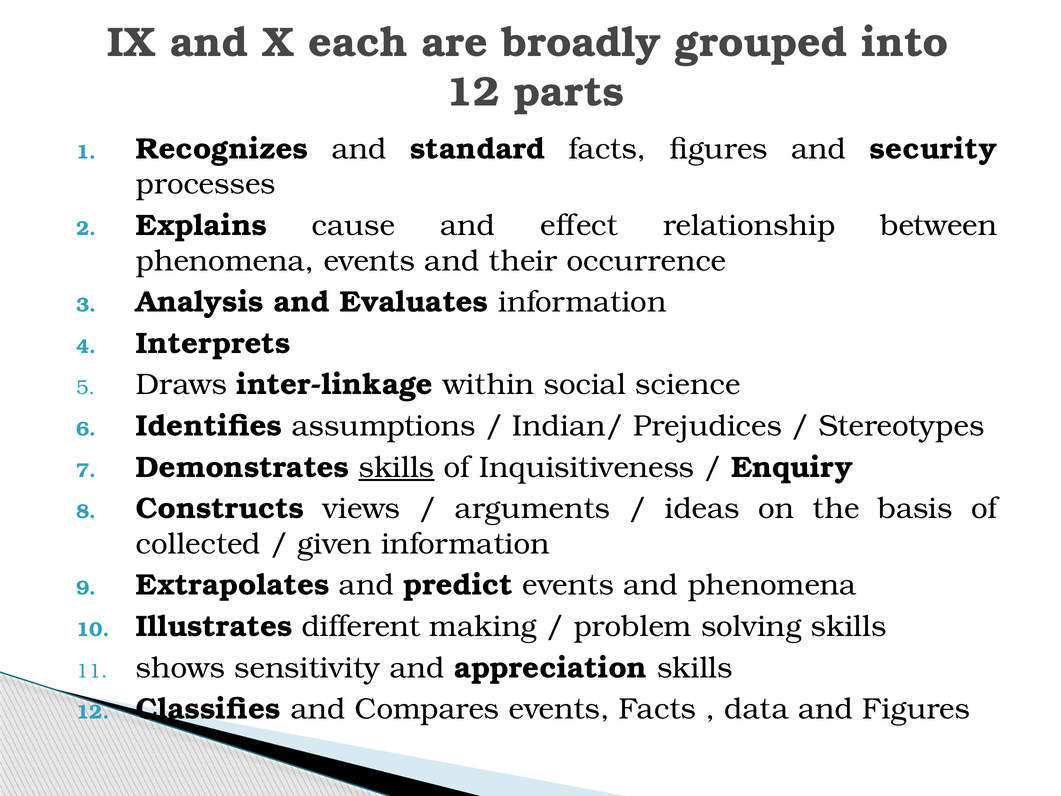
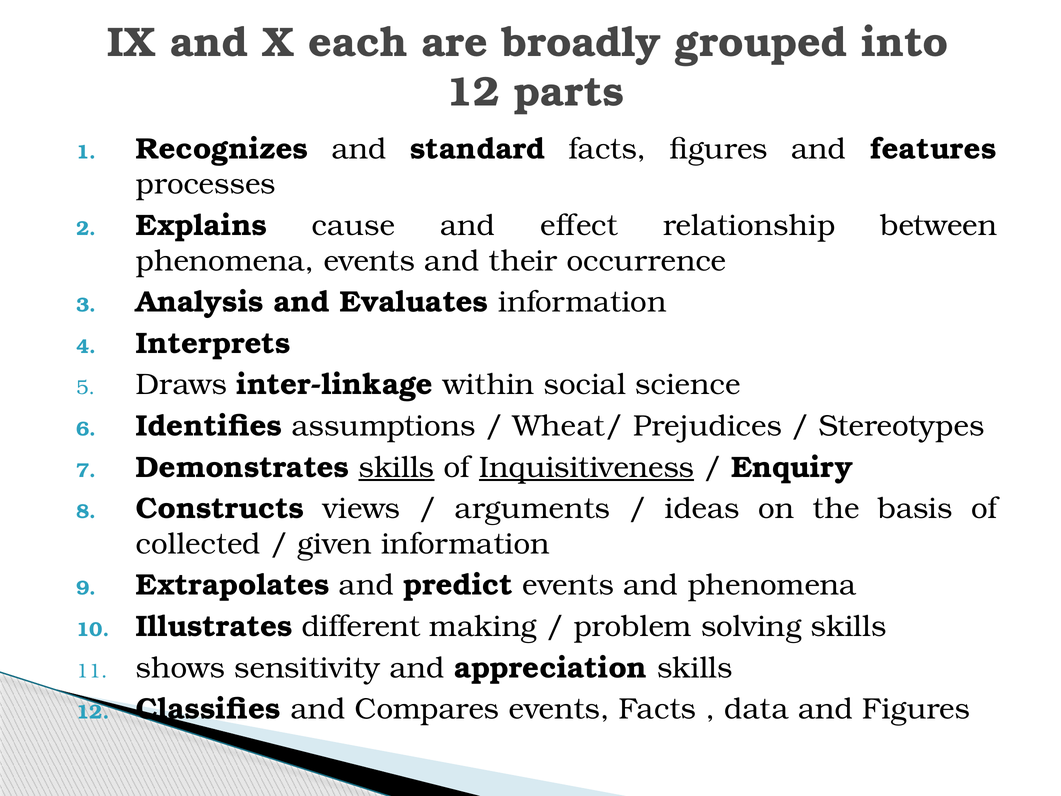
security: security -> features
Indian/: Indian/ -> Wheat/
Inquisitiveness underline: none -> present
